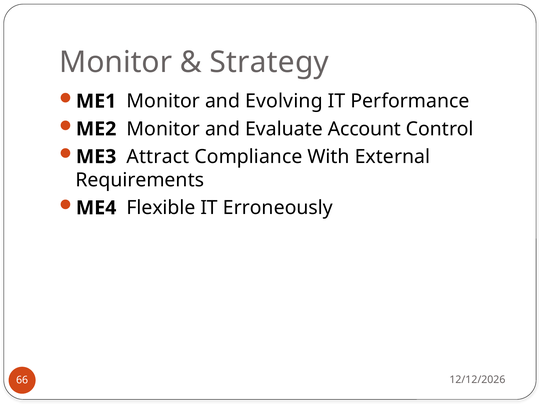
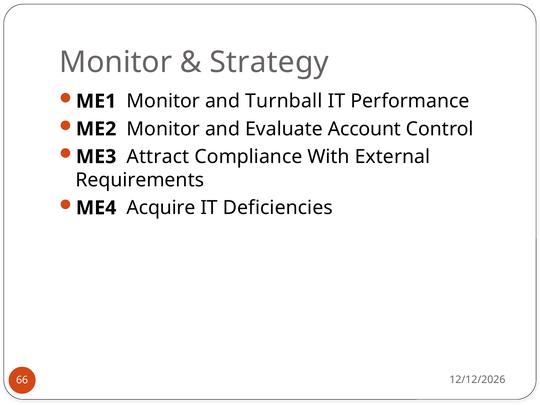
Evolving: Evolving -> Turnball
Flexible: Flexible -> Acquire
Erroneously: Erroneously -> Deficiencies
